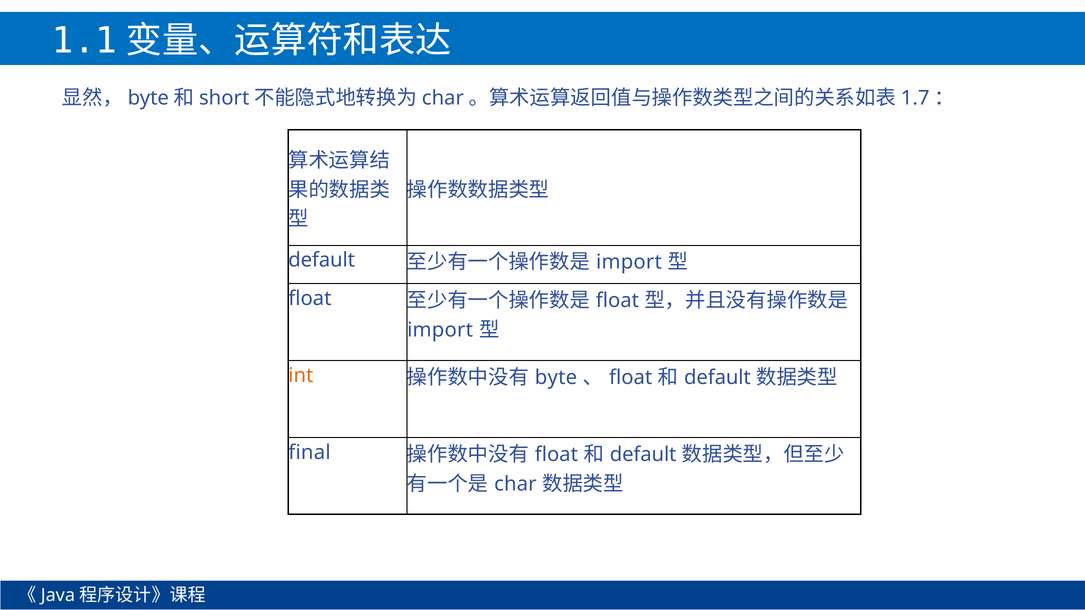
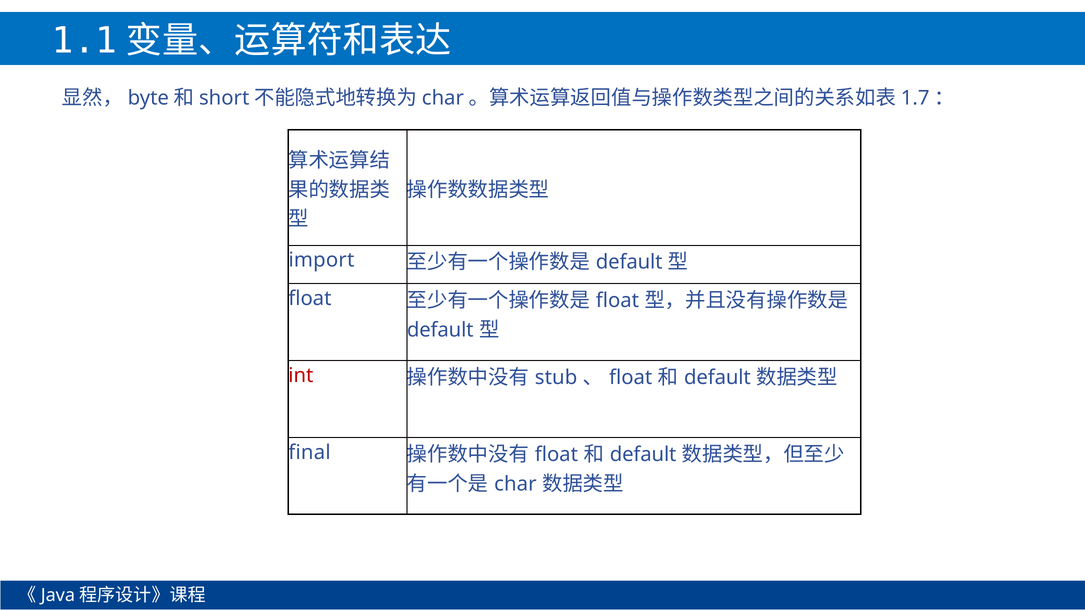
default at (322, 260): default -> import
import at (629, 262): import -> default
import at (440, 330): import -> default
int colour: orange -> red
byte: byte -> stub
